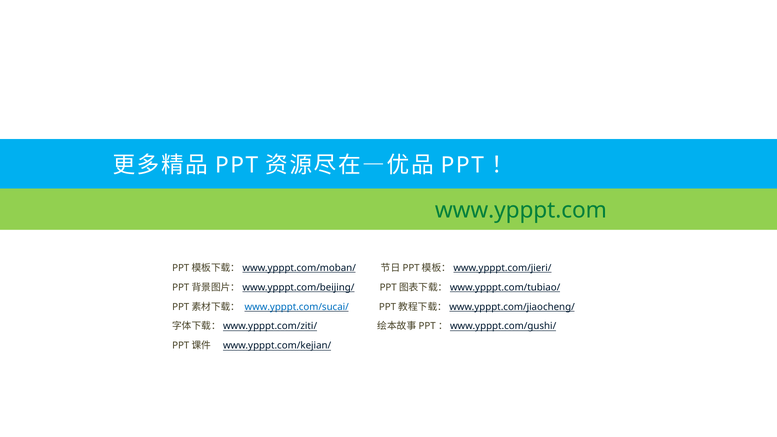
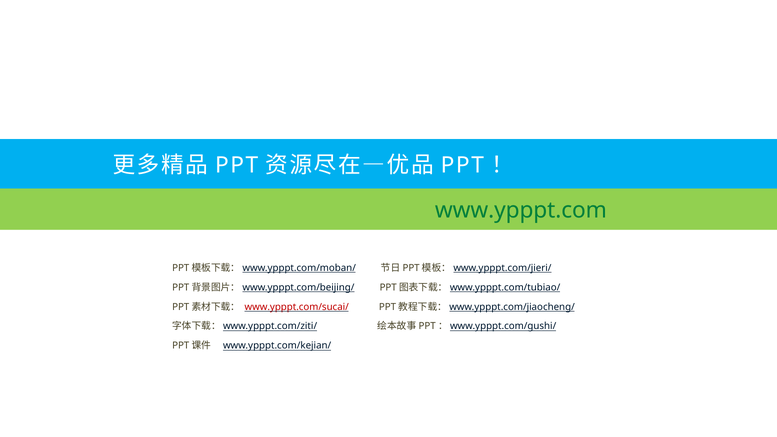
www.ypppt.com/sucai/ colour: blue -> red
